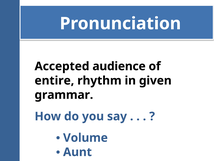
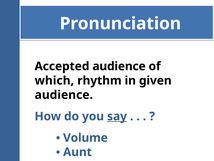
entire: entire -> which
grammar at (64, 95): grammar -> audience
say underline: none -> present
